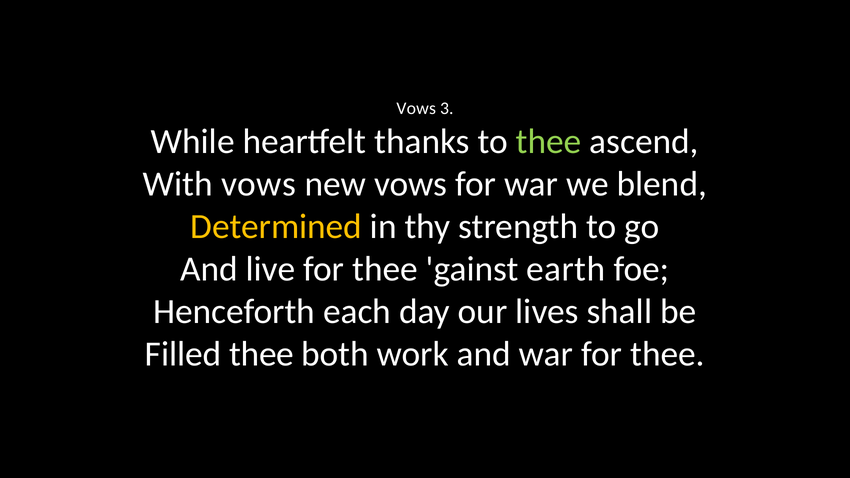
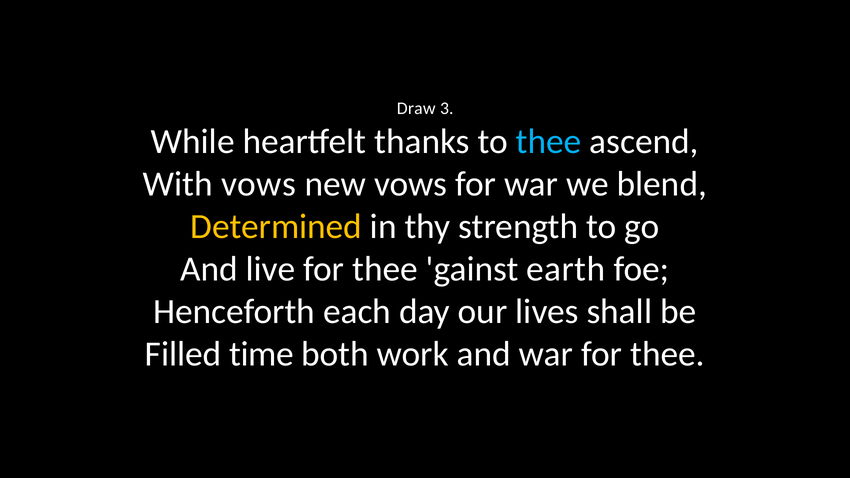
Vows at (416, 109): Vows -> Draw
thee at (549, 142) colour: light green -> light blue
Filled thee: thee -> time
